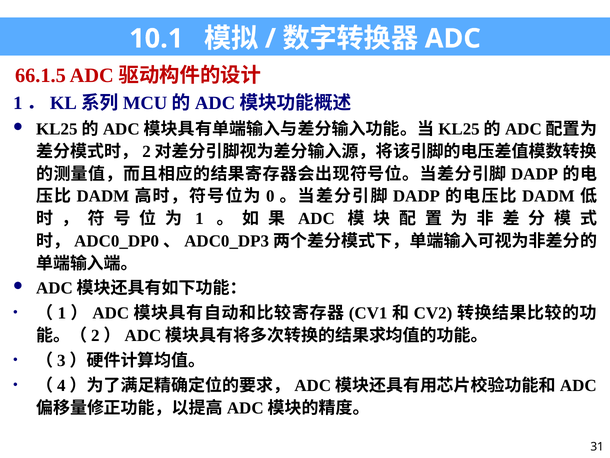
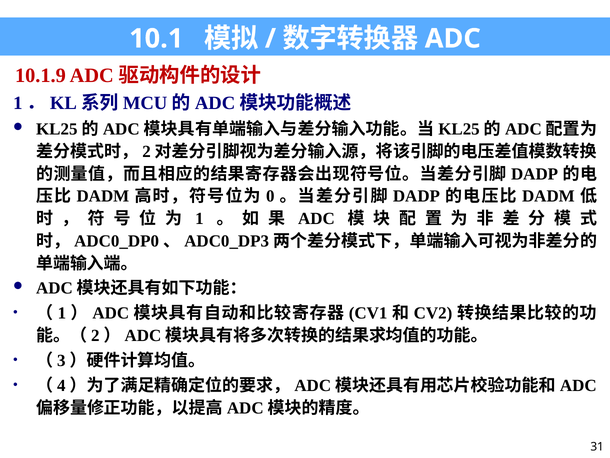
66.1.5: 66.1.5 -> 10.1.9
